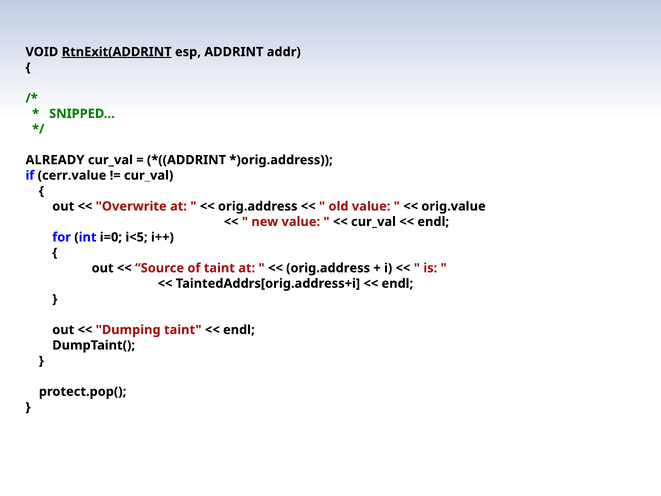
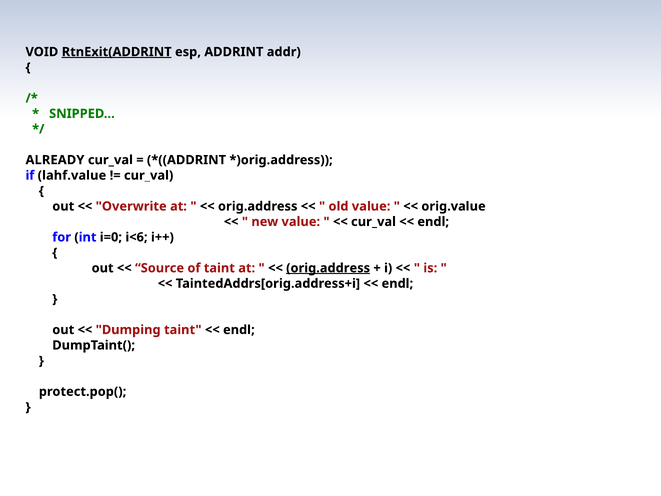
cerr.value: cerr.value -> lahf.value
i<5: i<5 -> i<6
orig.address at (328, 268) underline: none -> present
